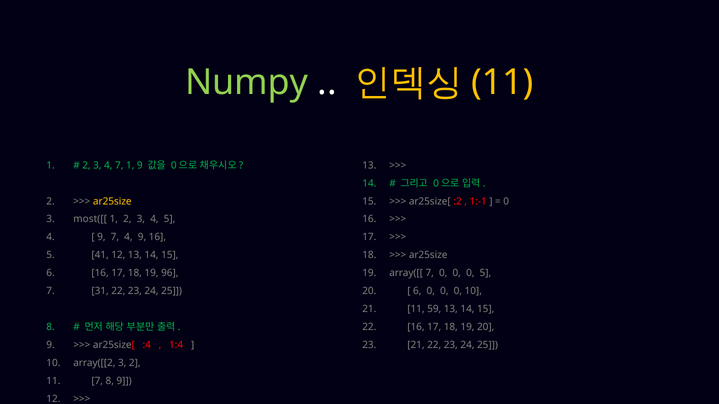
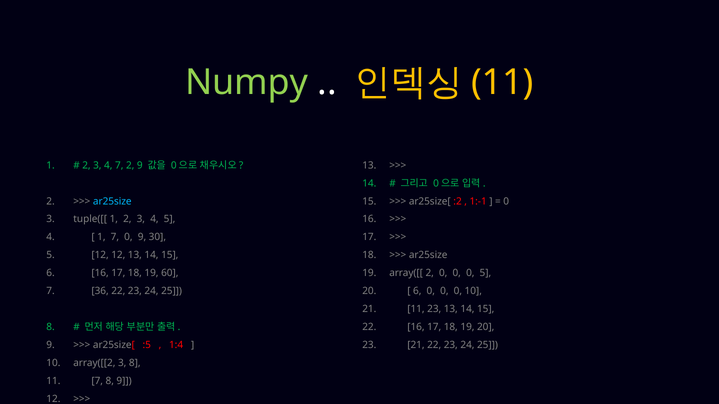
7 1: 1 -> 2
ar25size at (112, 201) colour: yellow -> light blue
most([[: most([[ -> tuple([[
9 at (101, 237): 9 -> 1
7 4: 4 -> 0
9 16: 16 -> 30
5 41: 41 -> 12
96: 96 -> 60
array([[ 7: 7 -> 2
31: 31 -> 36
11 59: 59 -> 23
:4: :4 -> :5
3 2: 2 -> 8
